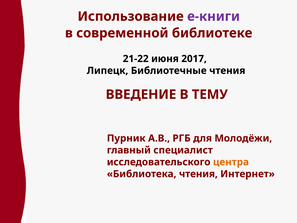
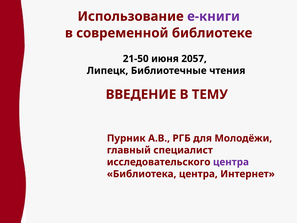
21-22: 21-22 -> 21-50
2017: 2017 -> 2057
центра at (231, 162) colour: orange -> purple
Библиотека чтения: чтения -> центра
